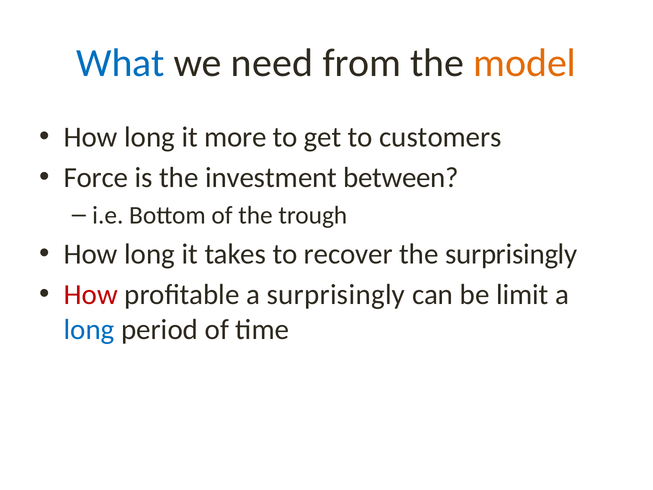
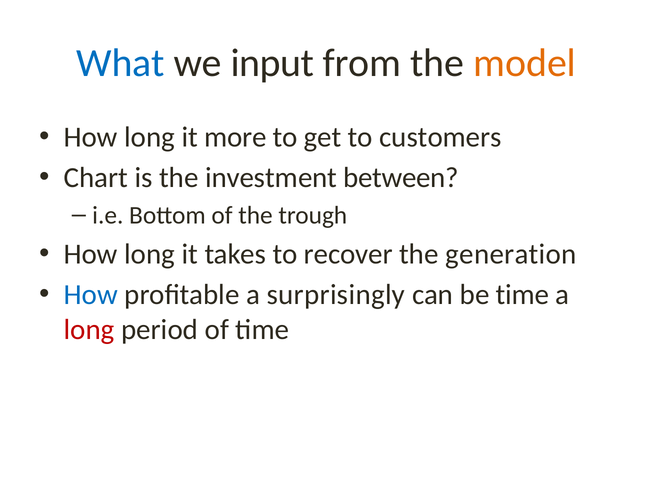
need: need -> input
Force: Force -> Chart
the surprisingly: surprisingly -> generation
How at (91, 295) colour: red -> blue
be limit: limit -> time
long at (89, 329) colour: blue -> red
